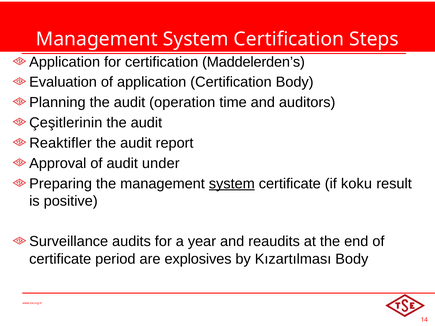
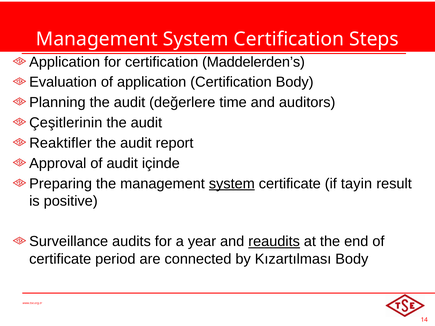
operation: operation -> değerlere
under: under -> içinde
koku: koku -> tayin
reaudits underline: none -> present
explosives: explosives -> connected
